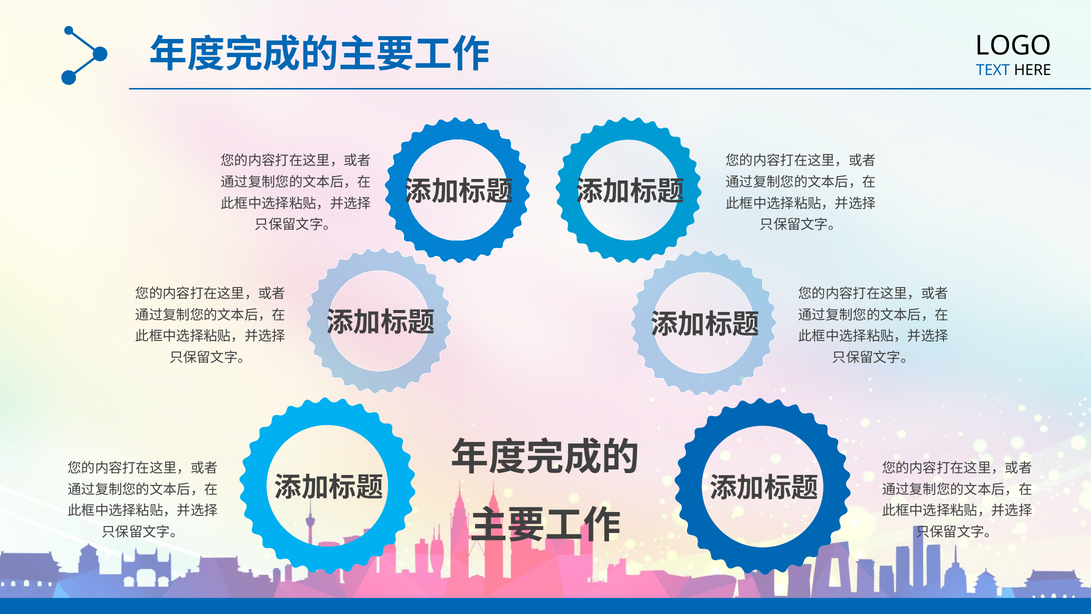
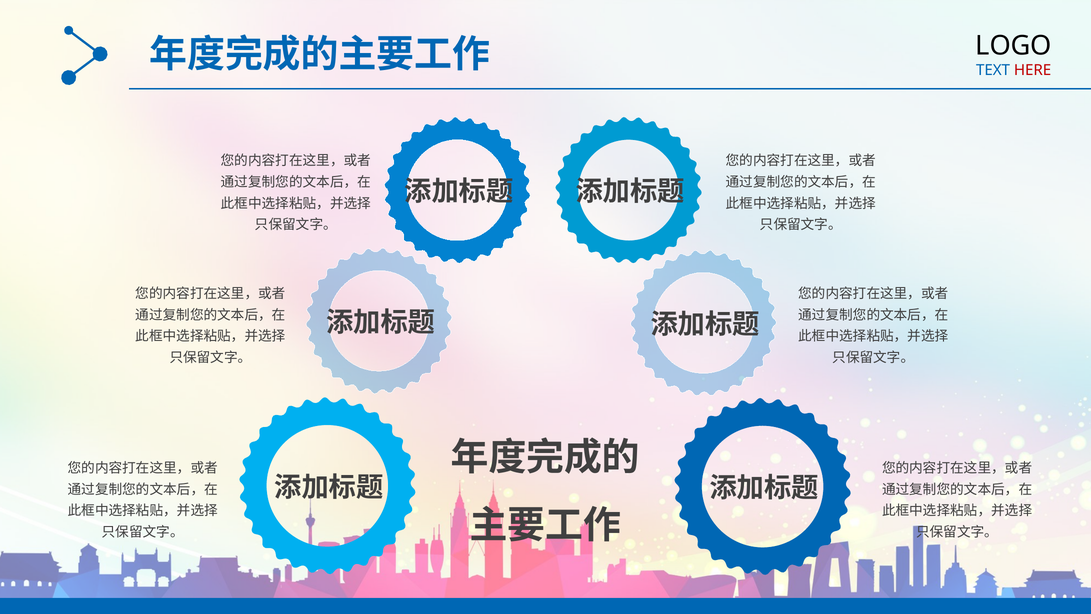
HERE colour: black -> red
